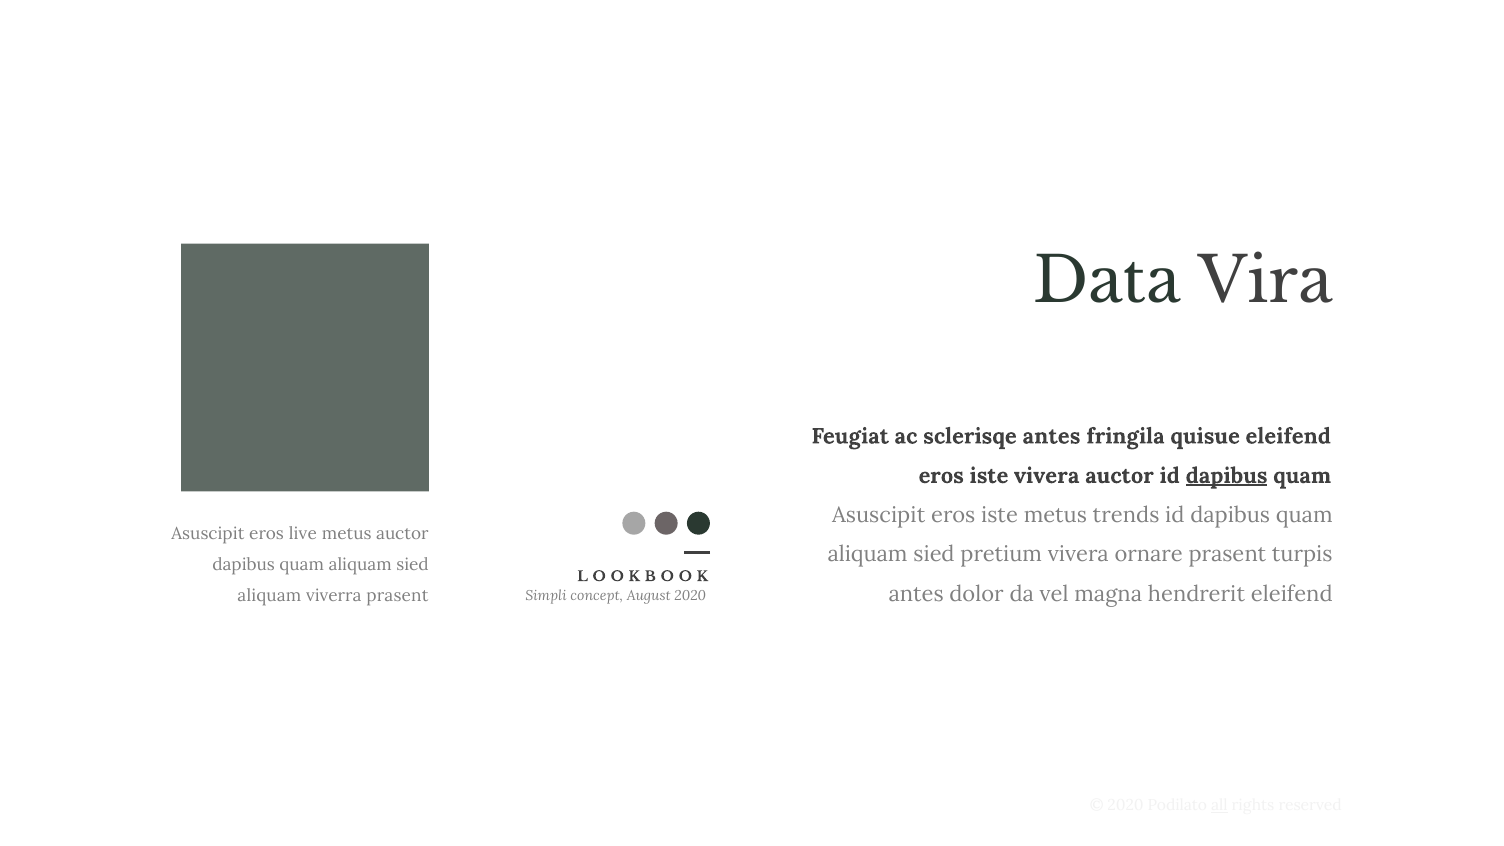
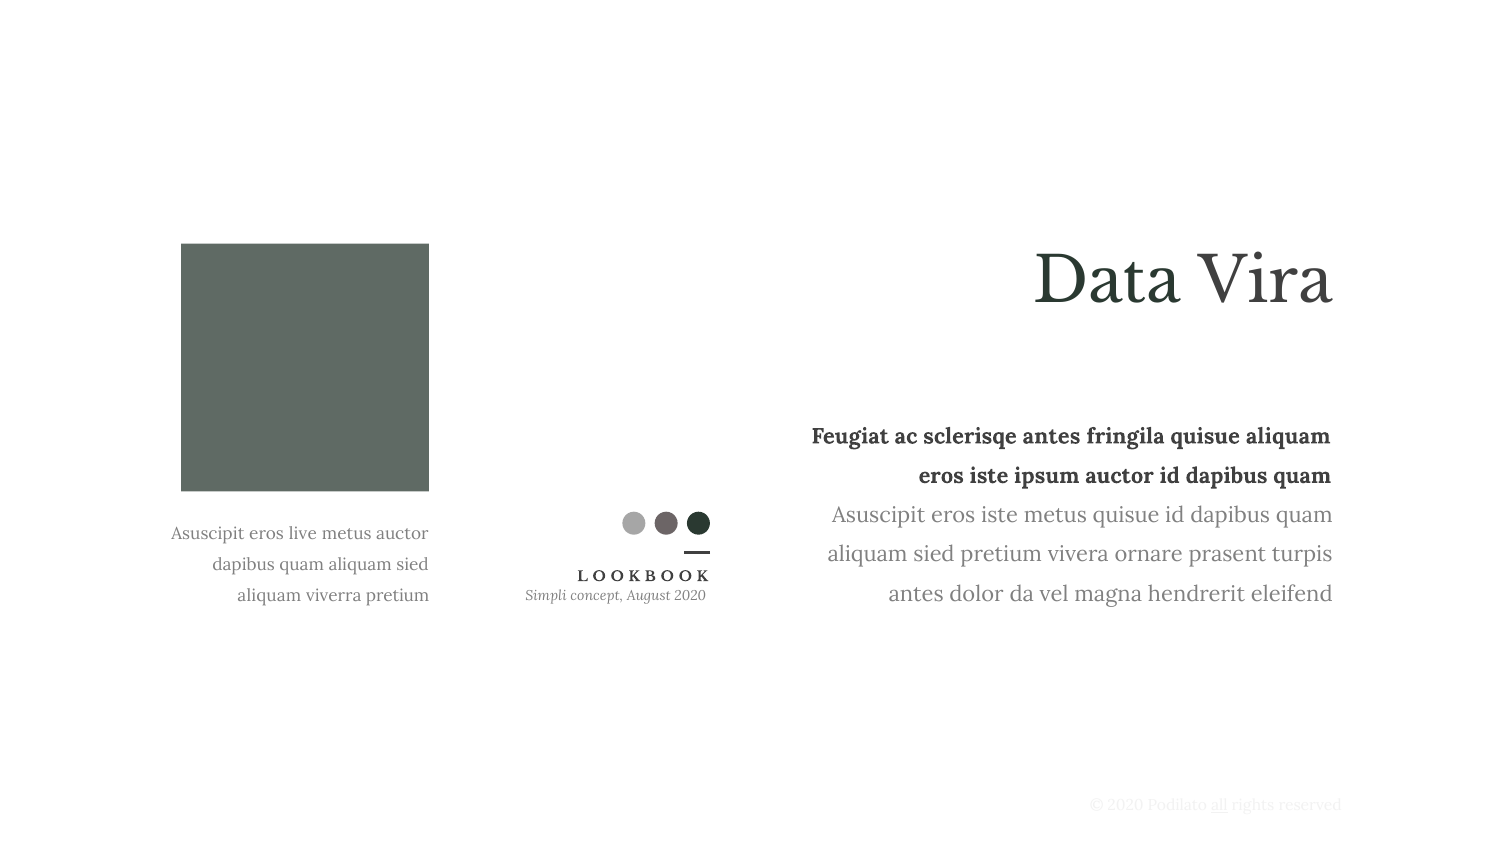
quisue eleifend: eleifend -> aliquam
iste vivera: vivera -> ipsum
dapibus at (1227, 476) underline: present -> none
metus trends: trends -> quisue
viverra prasent: prasent -> pretium
